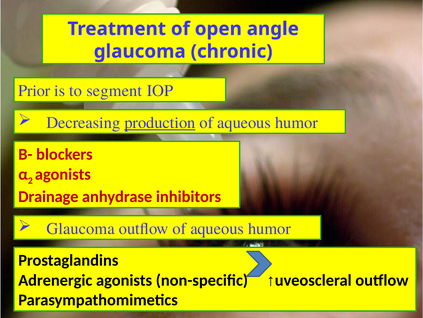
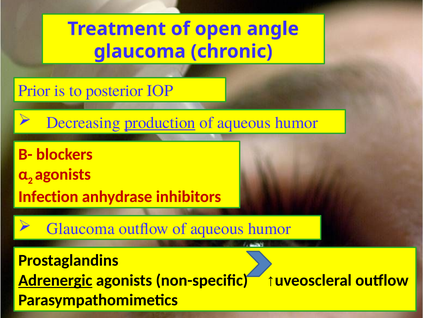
segment: segment -> posterior
Drainage: Drainage -> Infection
Adrenergic underline: none -> present
